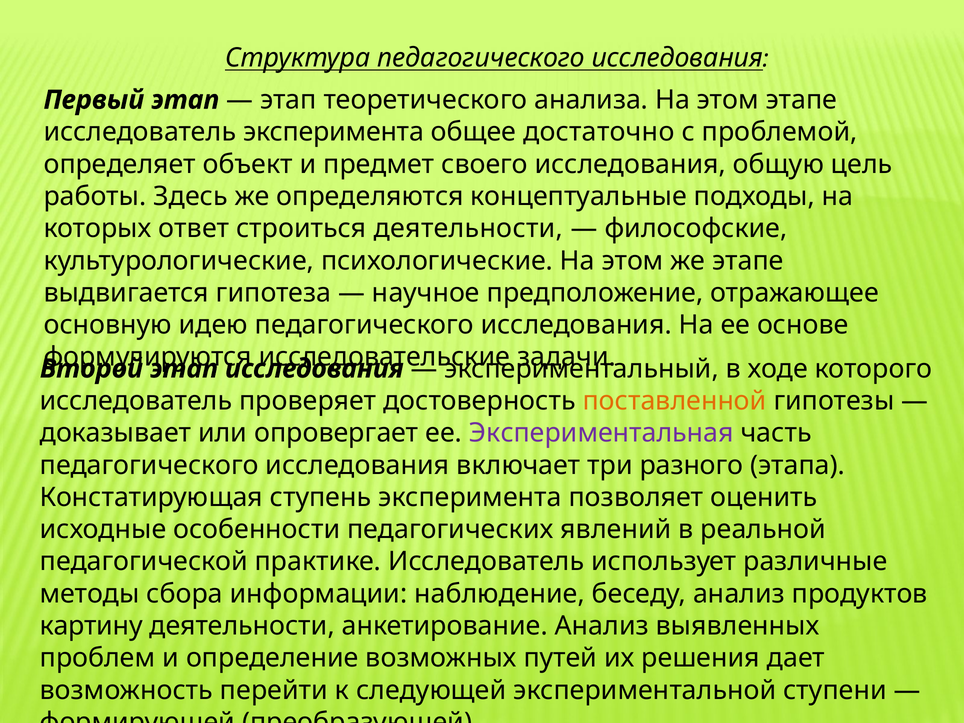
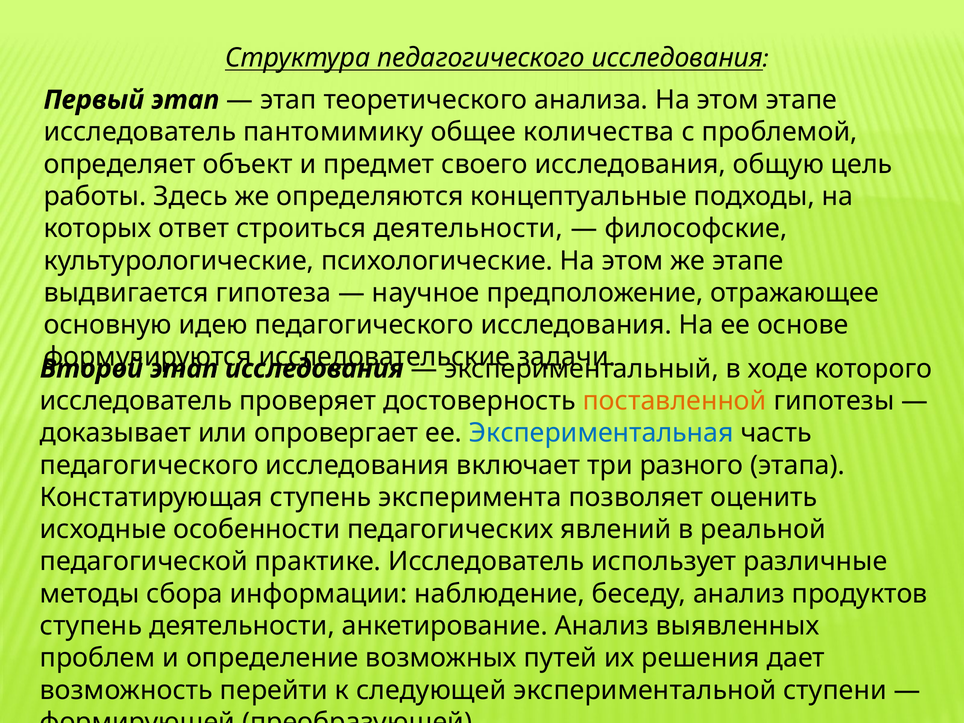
исследователь эксперимента: эксперимента -> пантомимику
достаточно: достаточно -> количества
Экспериментальная colour: purple -> blue
картину at (91, 626): картину -> ступень
